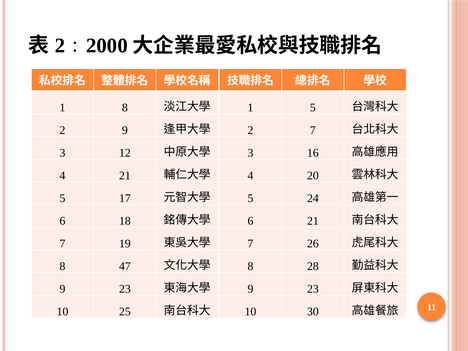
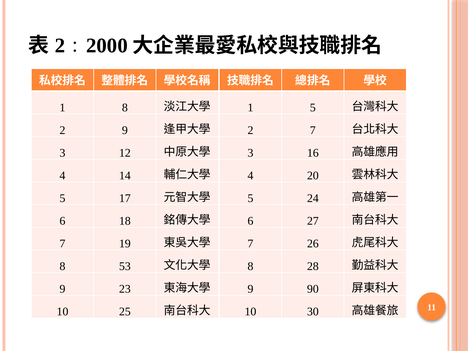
4 21: 21 -> 14
6 21: 21 -> 27
47: 47 -> 53
23 at (313, 289): 23 -> 90
